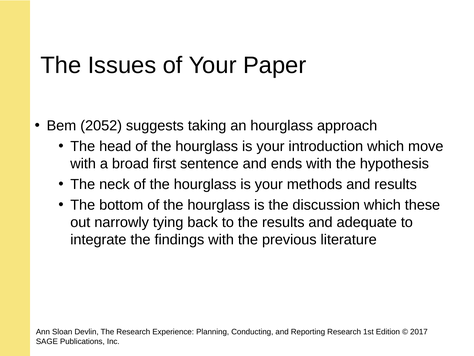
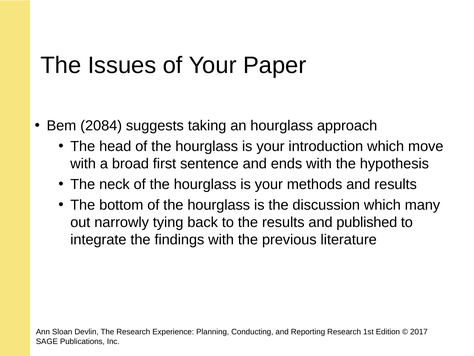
2052: 2052 -> 2084
these: these -> many
adequate: adequate -> published
